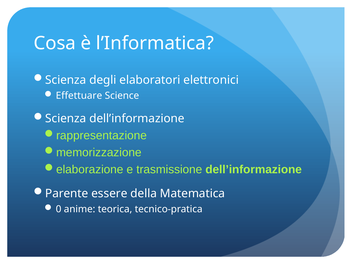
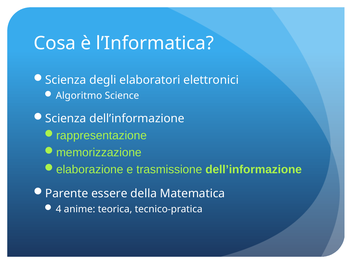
Effettuare: Effettuare -> Algoritmo
0: 0 -> 4
